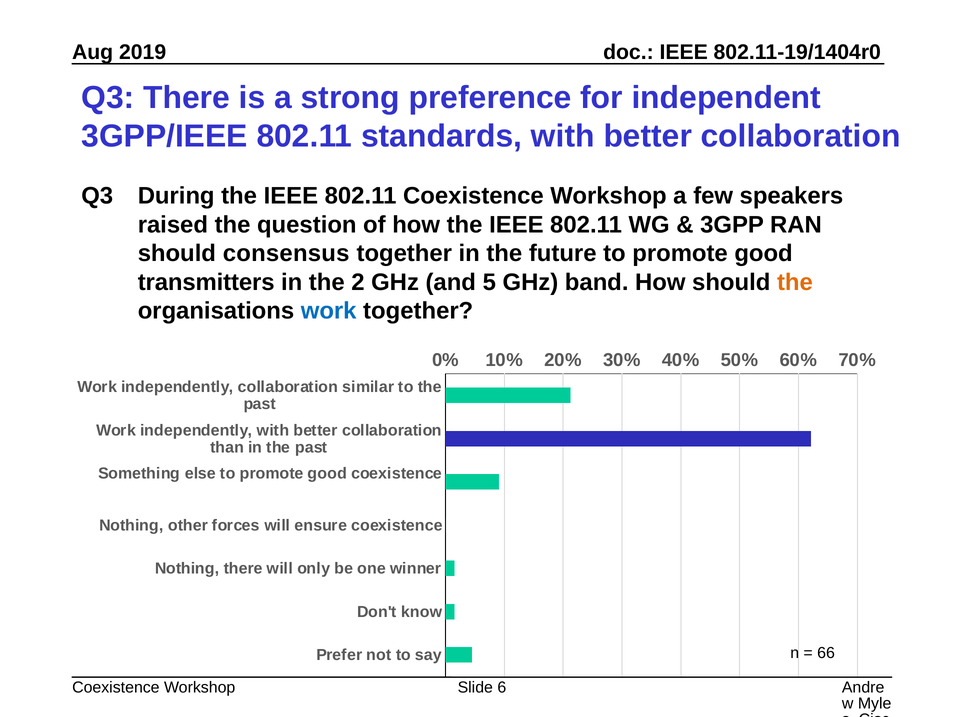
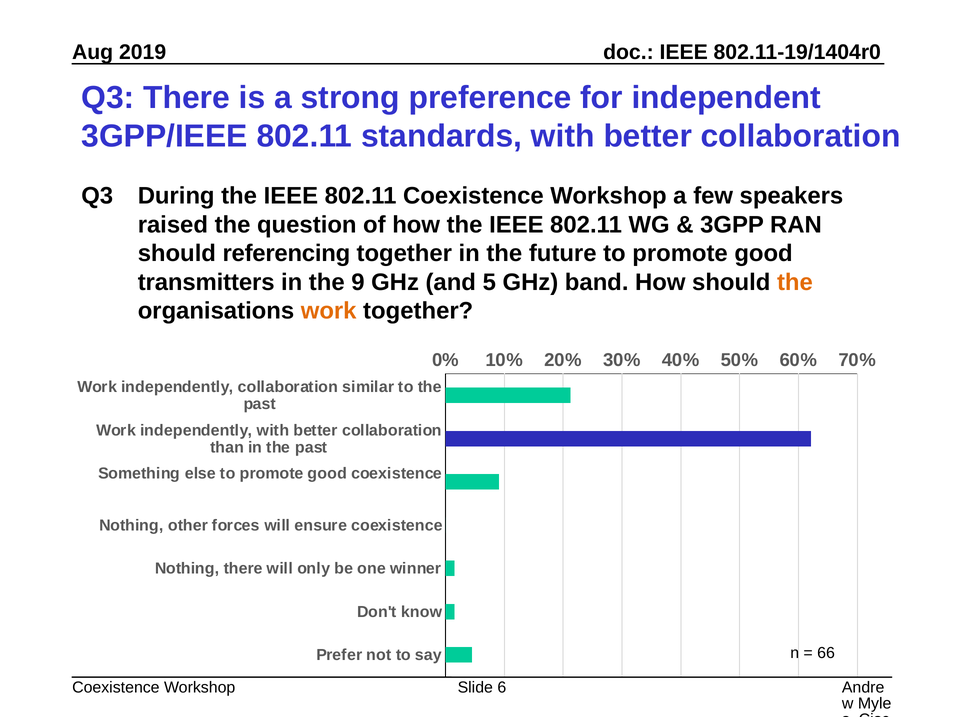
consensus: consensus -> referencing
2: 2 -> 9
work at (329, 311) colour: blue -> orange
